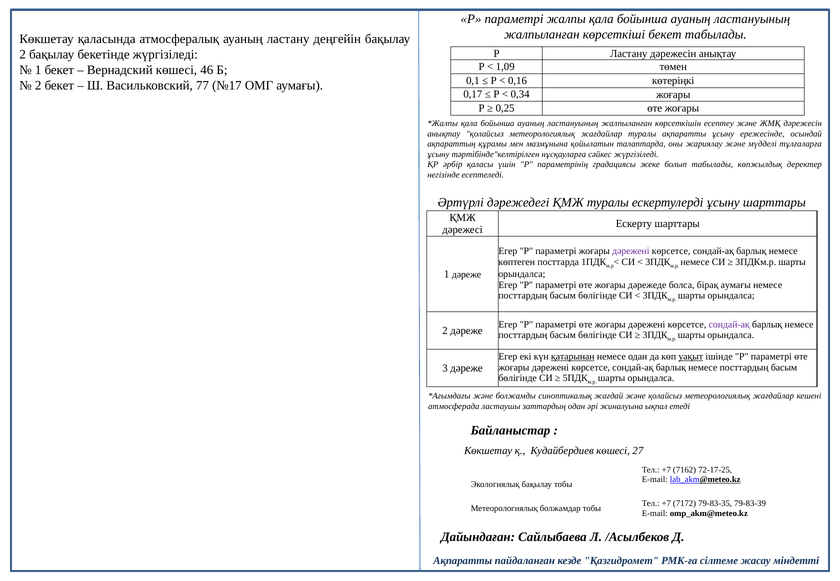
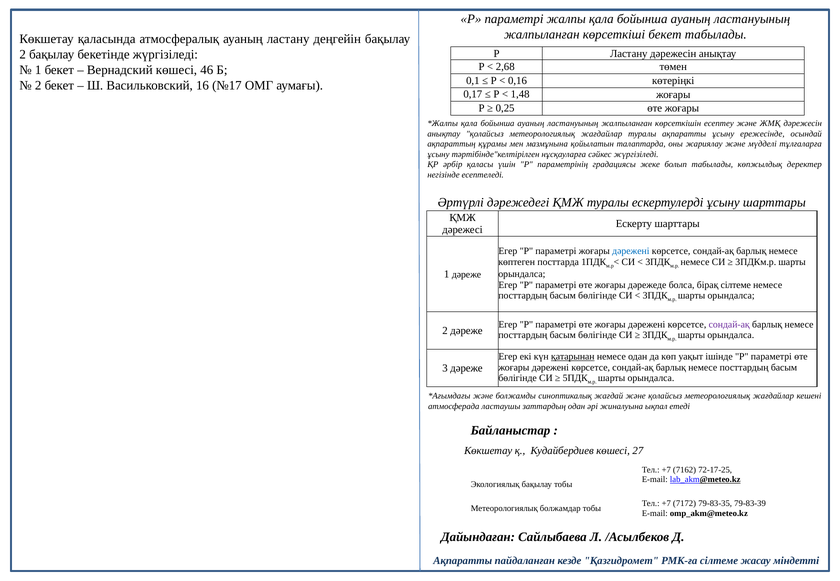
1,09: 1,09 -> 2,68
77: 77 -> 16
0,34: 0,34 -> 1,48
дәрежені at (631, 251) colour: purple -> blue
бірақ аумағы: аумағы -> сілтеме
уақыт underline: present -> none
